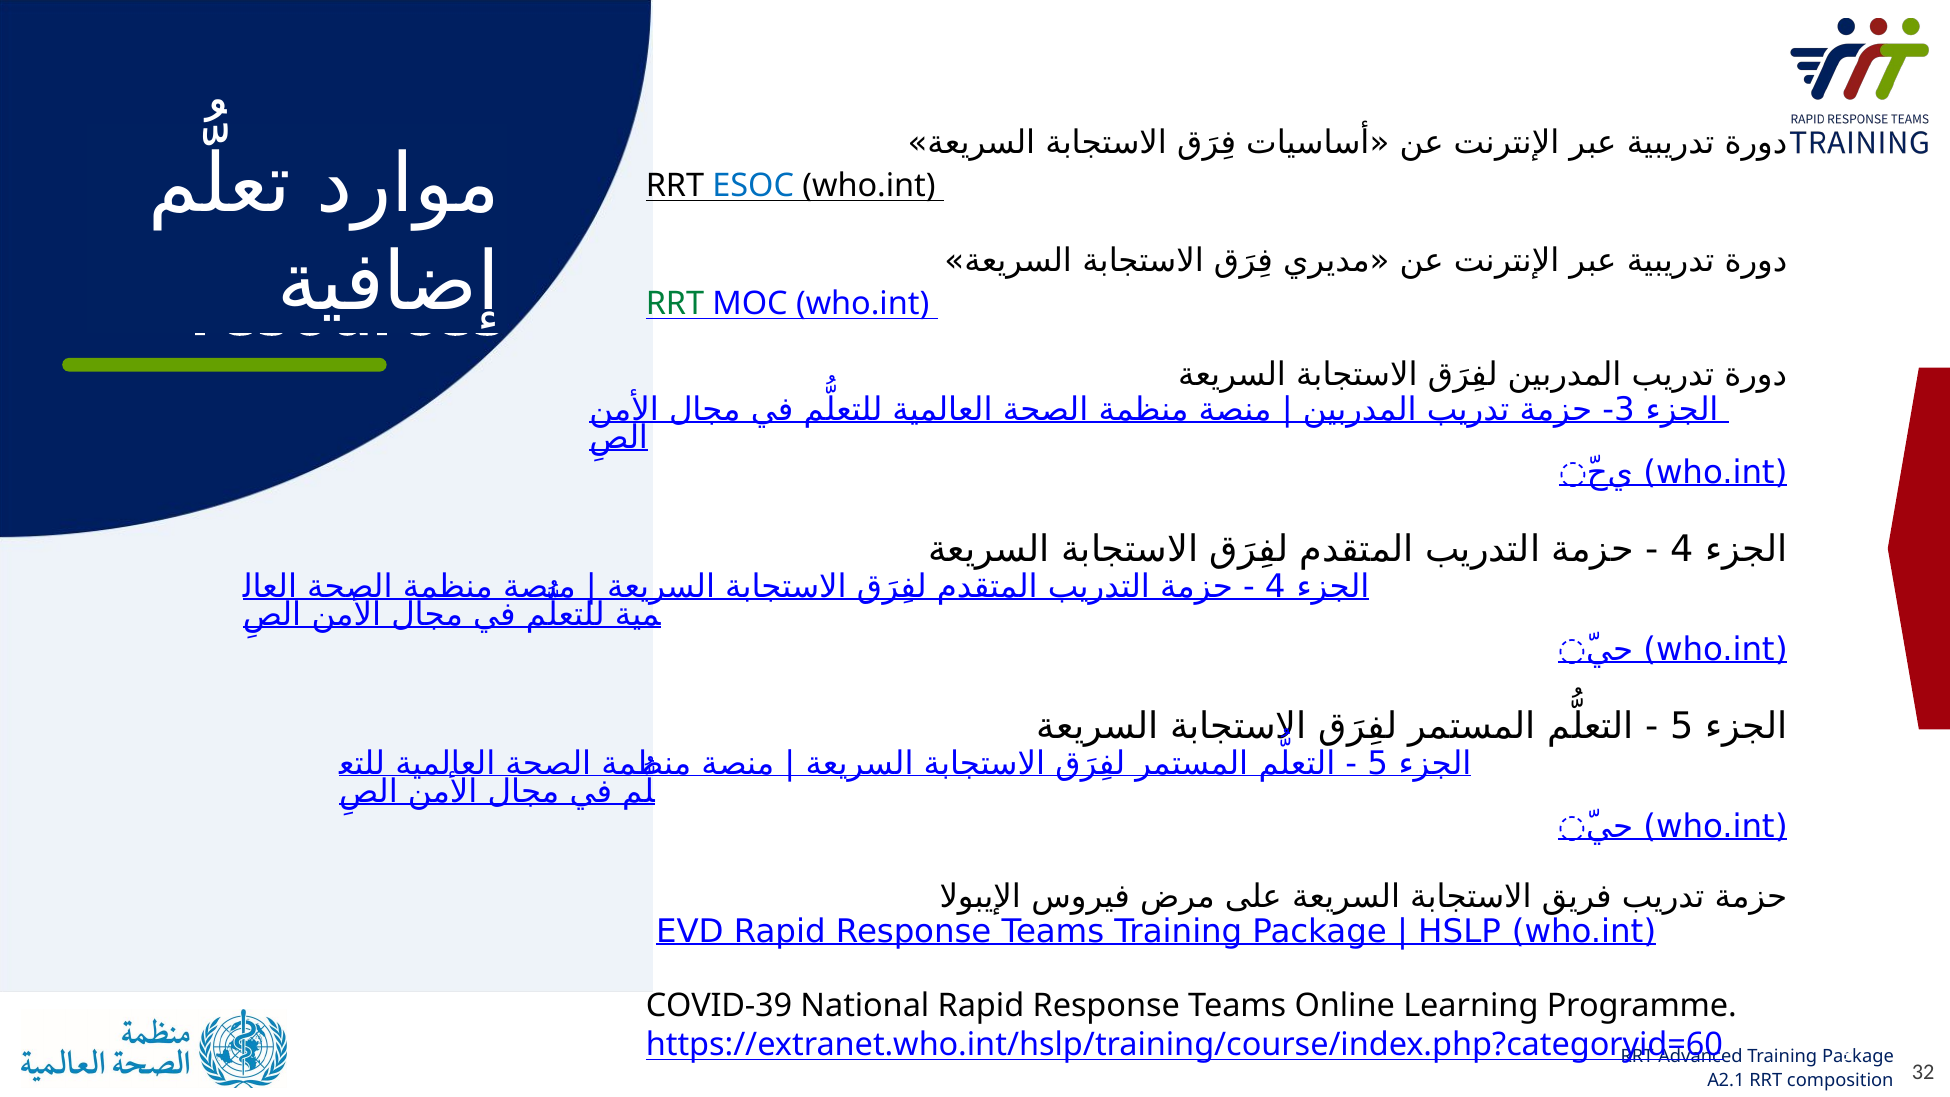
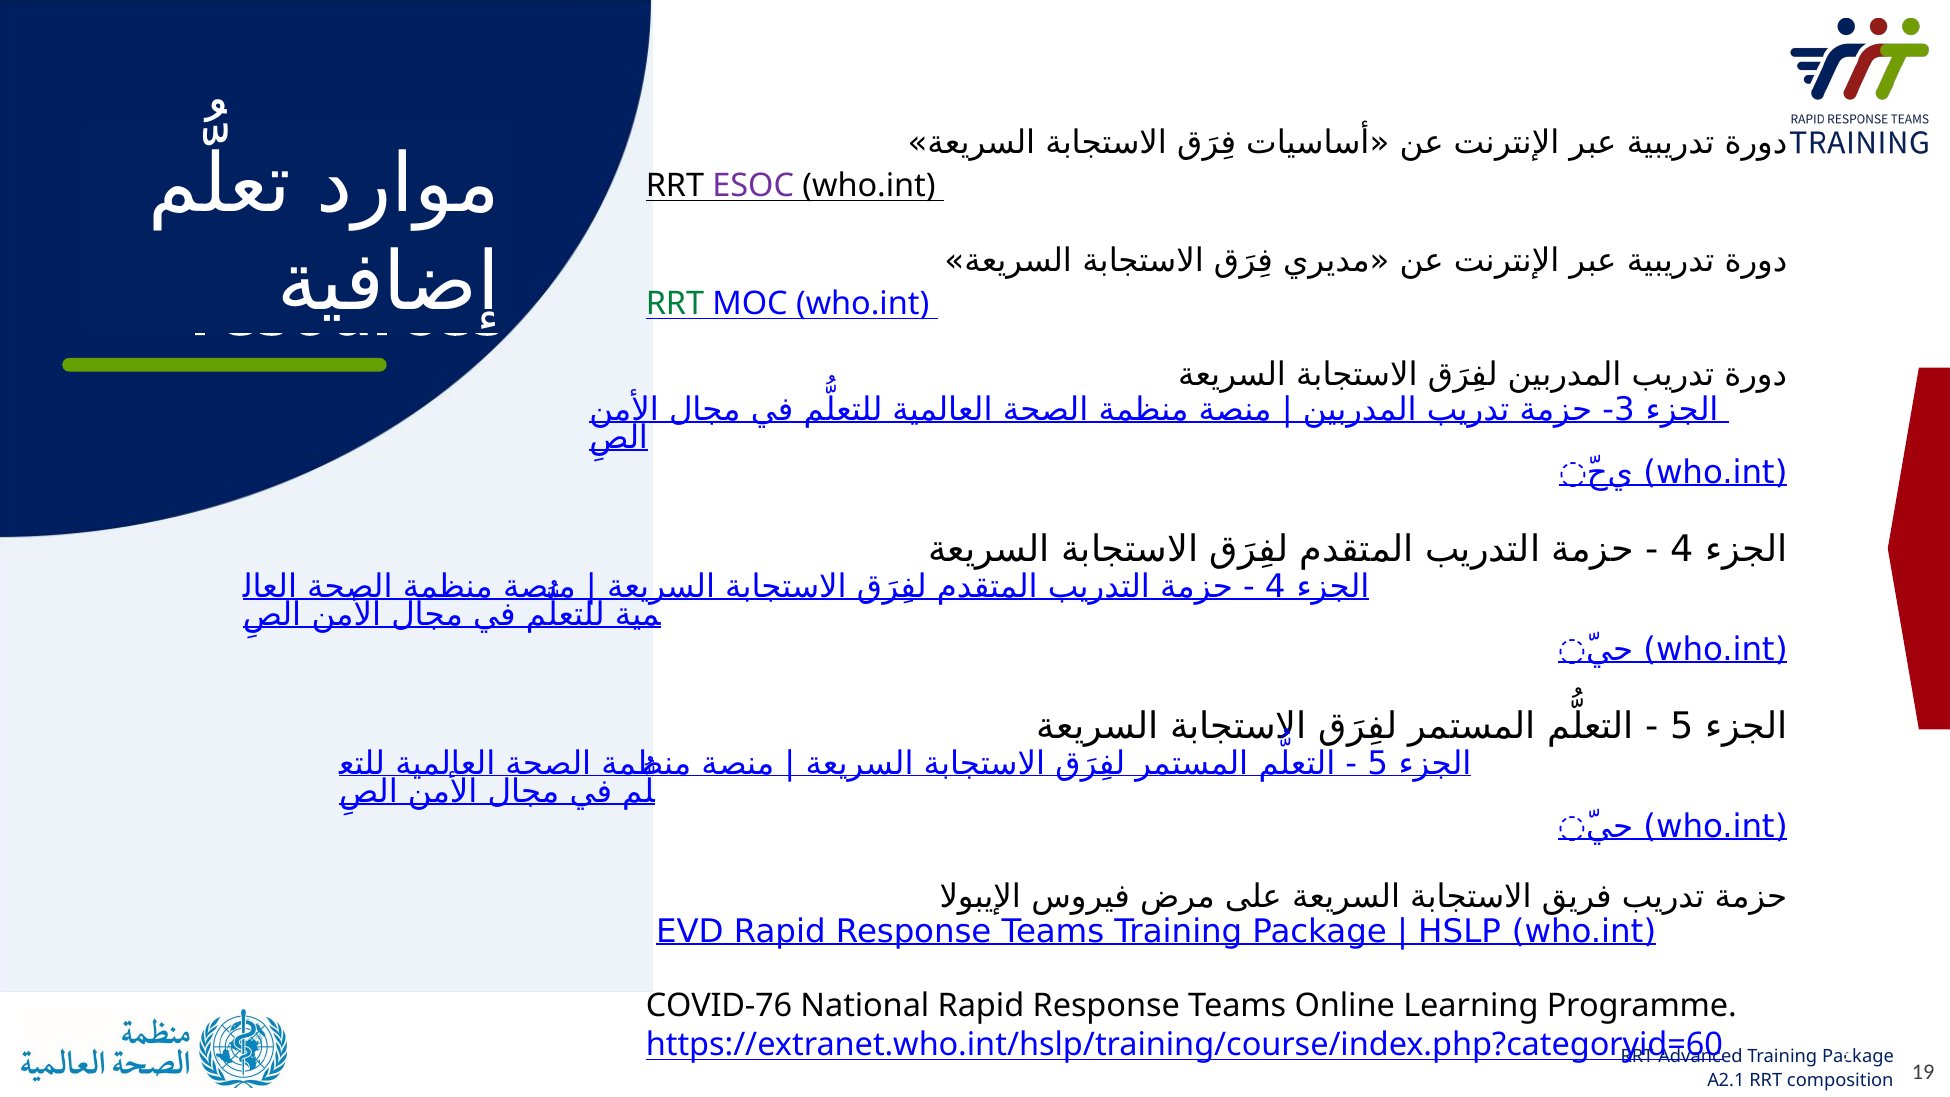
ESOC colour: blue -> purple
COVID-39: COVID-39 -> COVID-76
32: 32 -> 19
